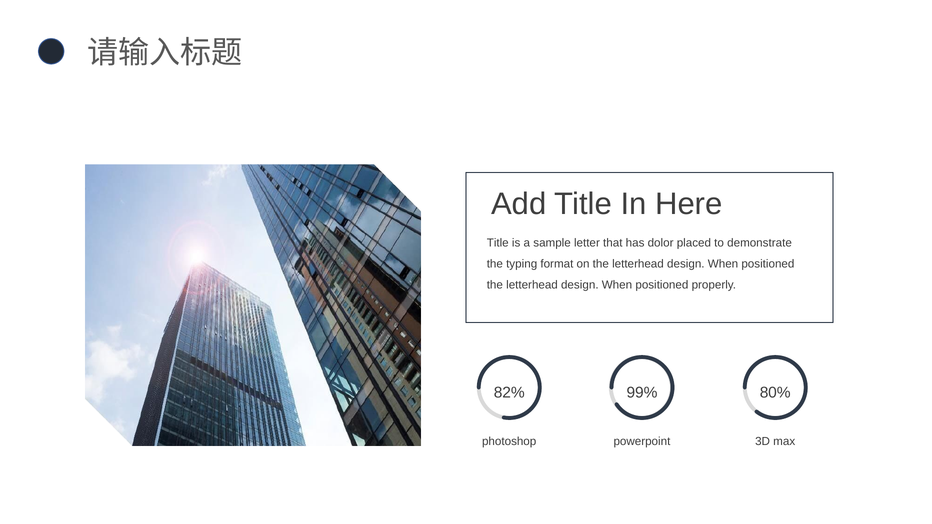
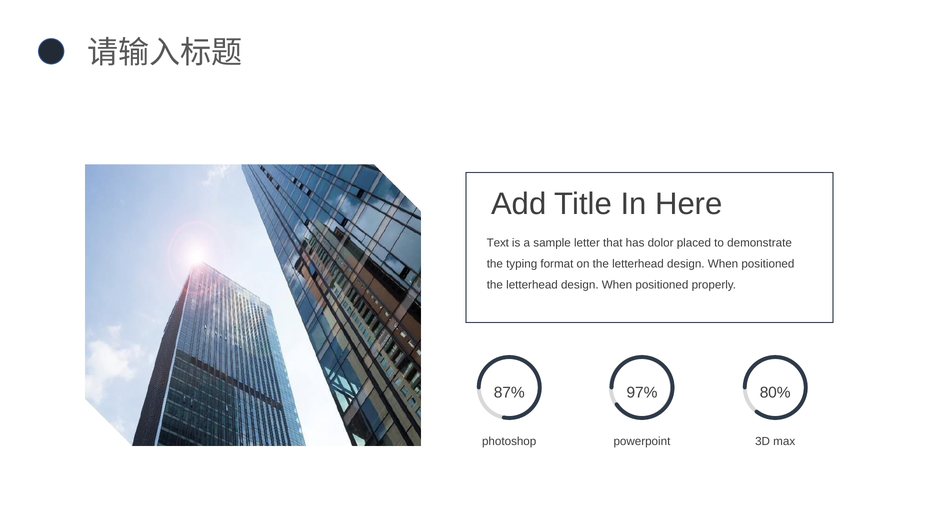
Title at (498, 243): Title -> Text
82%: 82% -> 87%
99%: 99% -> 97%
